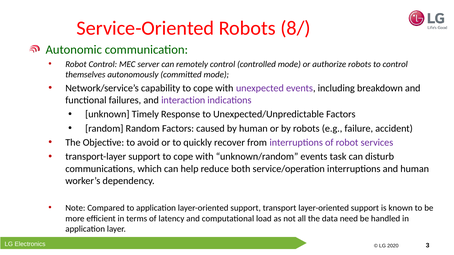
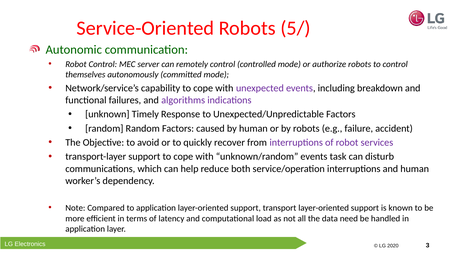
8/: 8/ -> 5/
interaction: interaction -> algorithms
